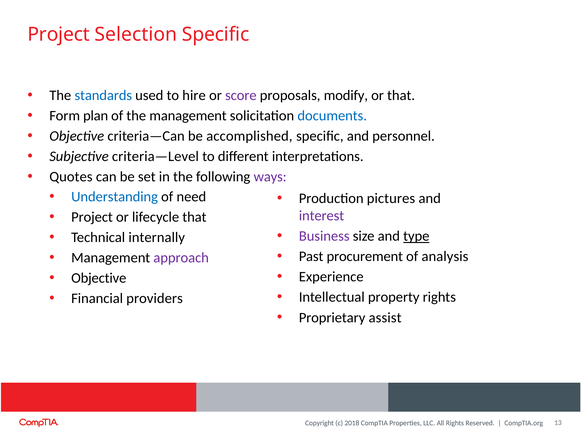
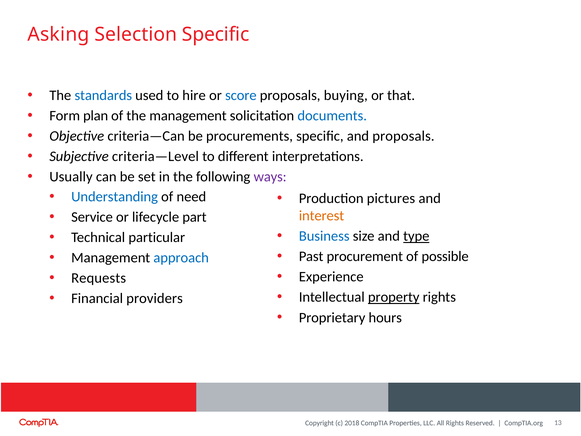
Project at (59, 35): Project -> Asking
score colour: purple -> blue
modify: modify -> buying
accomplished: accomplished -> procurements
and personnel: personnel -> proposals
Quotes: Quotes -> Usually
Project at (92, 217): Project -> Service
lifecycle that: that -> part
interest colour: purple -> orange
Business colour: purple -> blue
internally: internally -> particular
analysis: analysis -> possible
approach colour: purple -> blue
Objective at (99, 278): Objective -> Requests
property underline: none -> present
assist: assist -> hours
